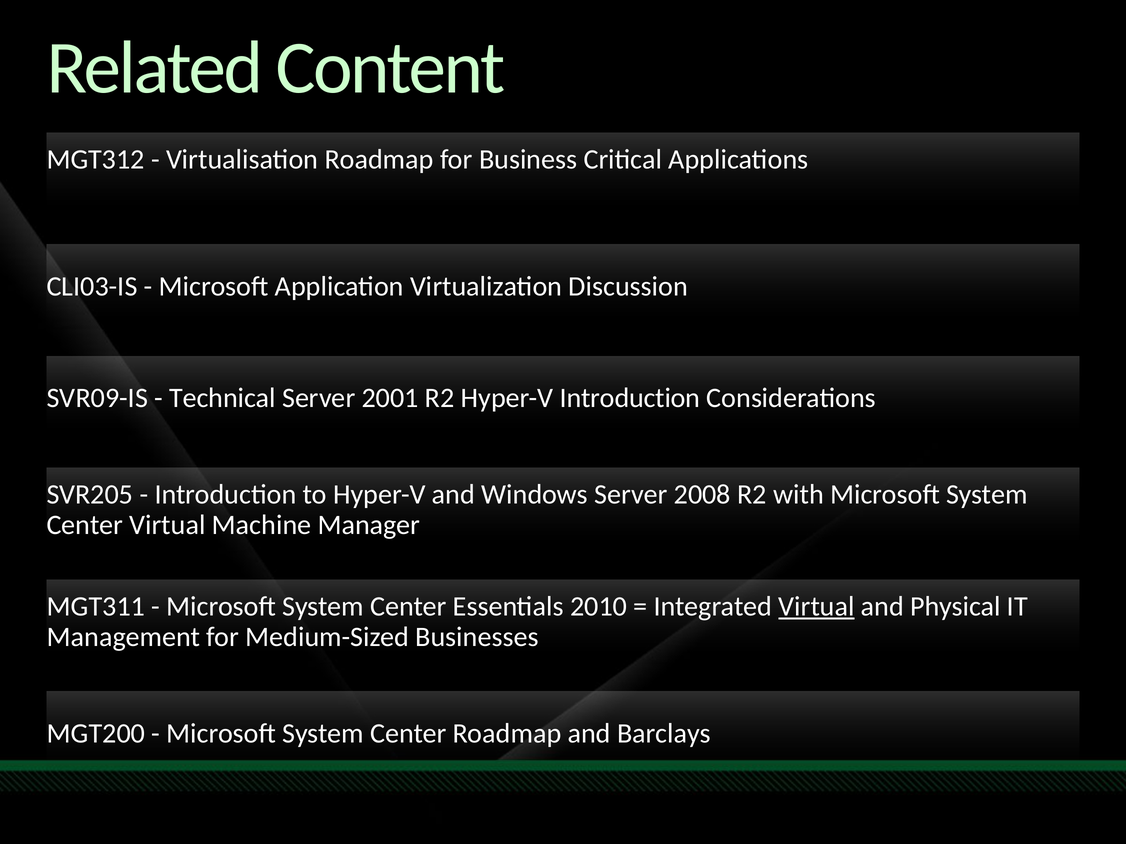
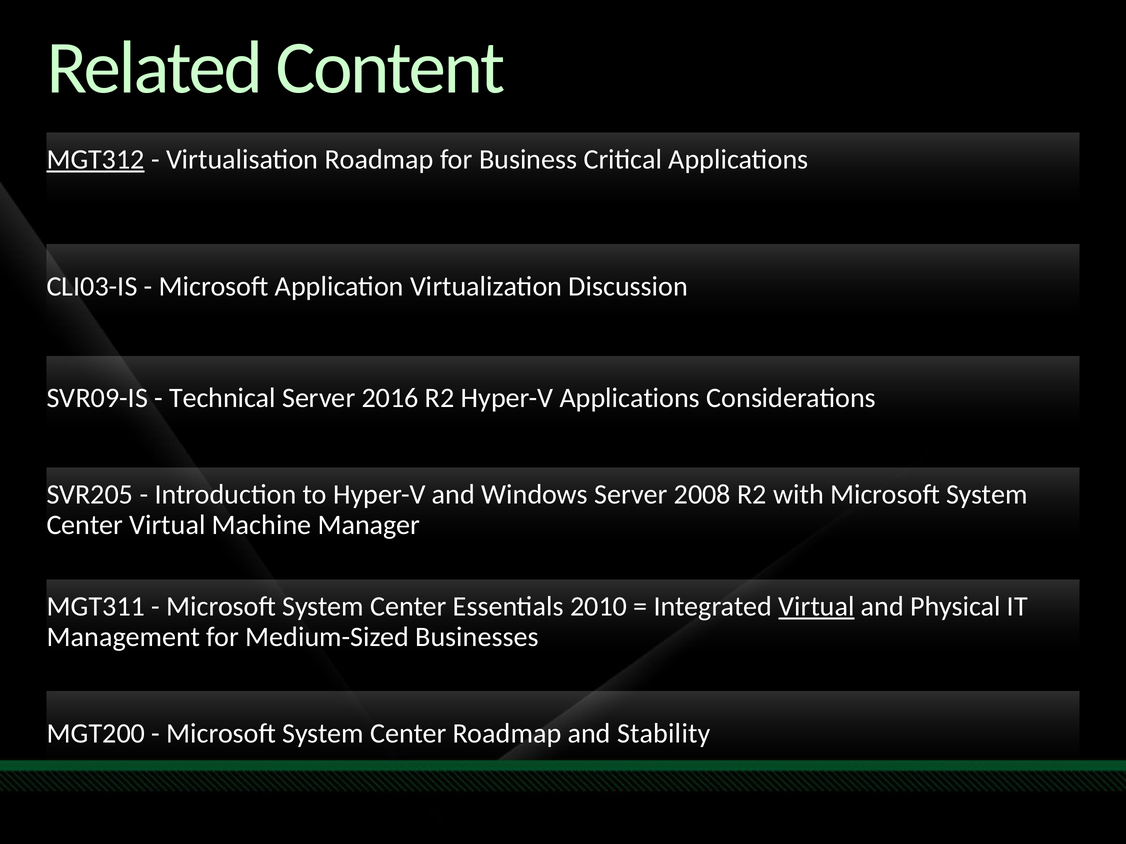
MGT312 underline: none -> present
2001: 2001 -> 2016
Hyper-V Introduction: Introduction -> Applications
Barclays: Barclays -> Stability
